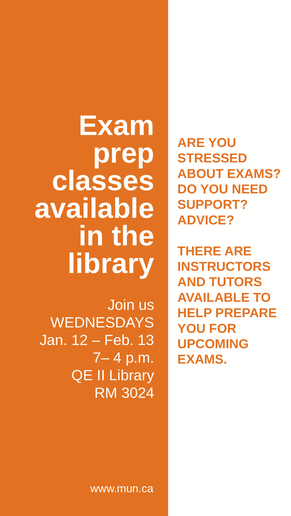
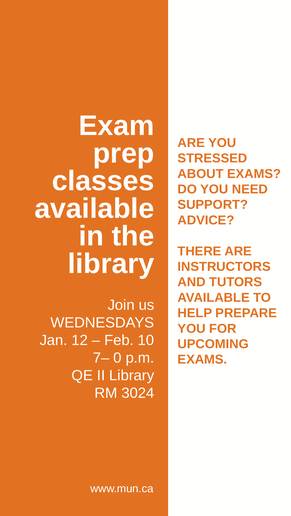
13: 13 -> 10
4: 4 -> 0
